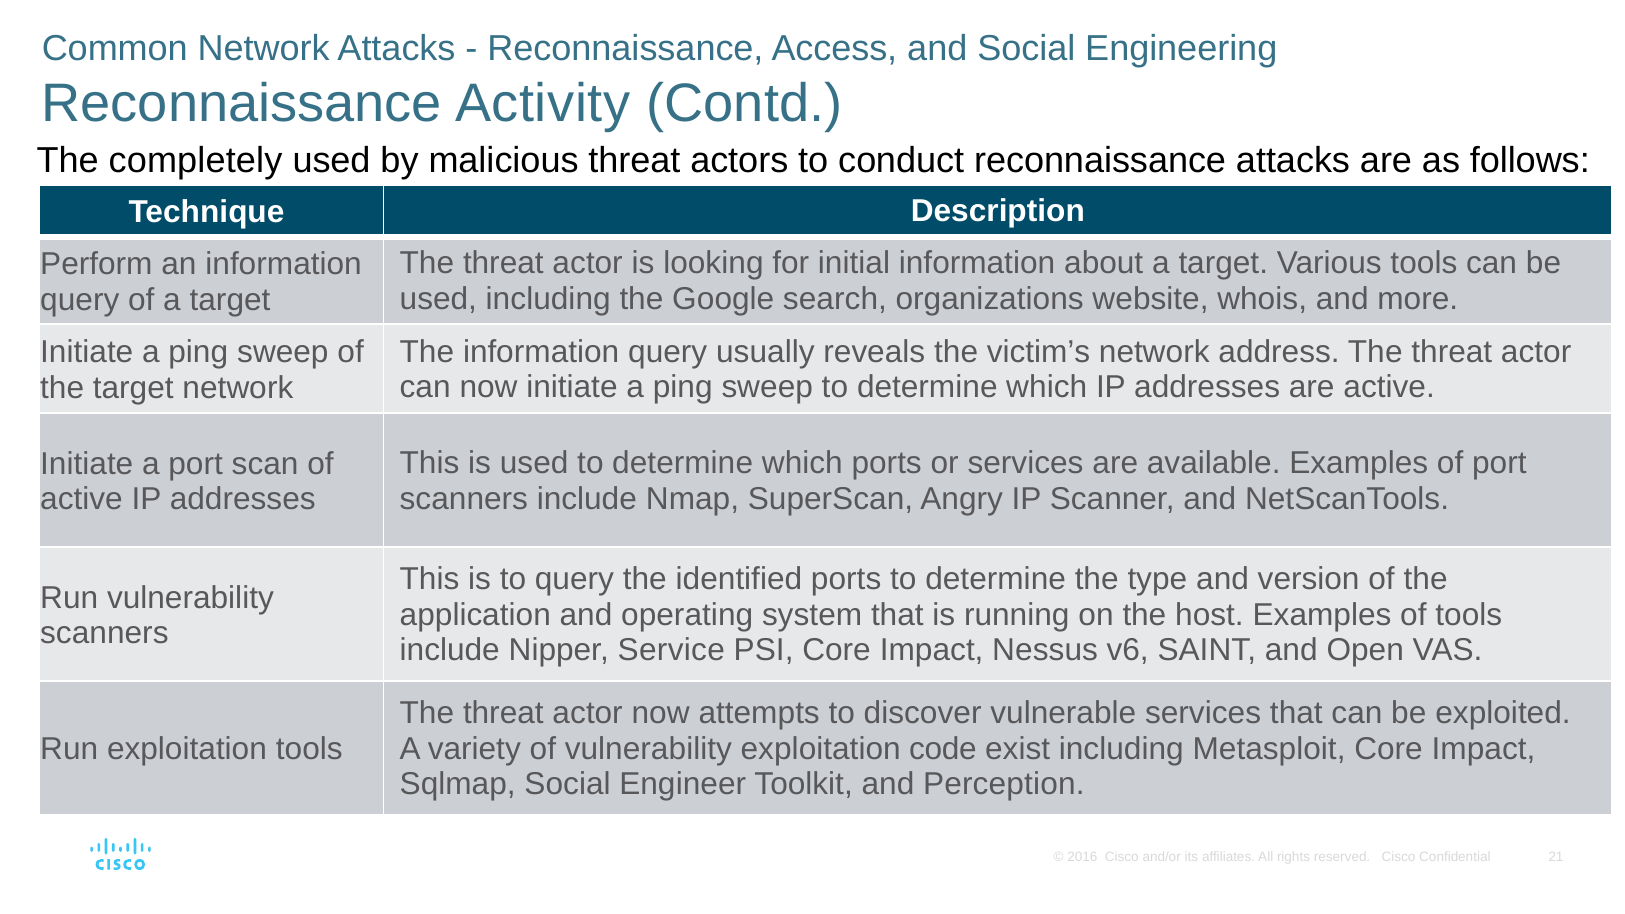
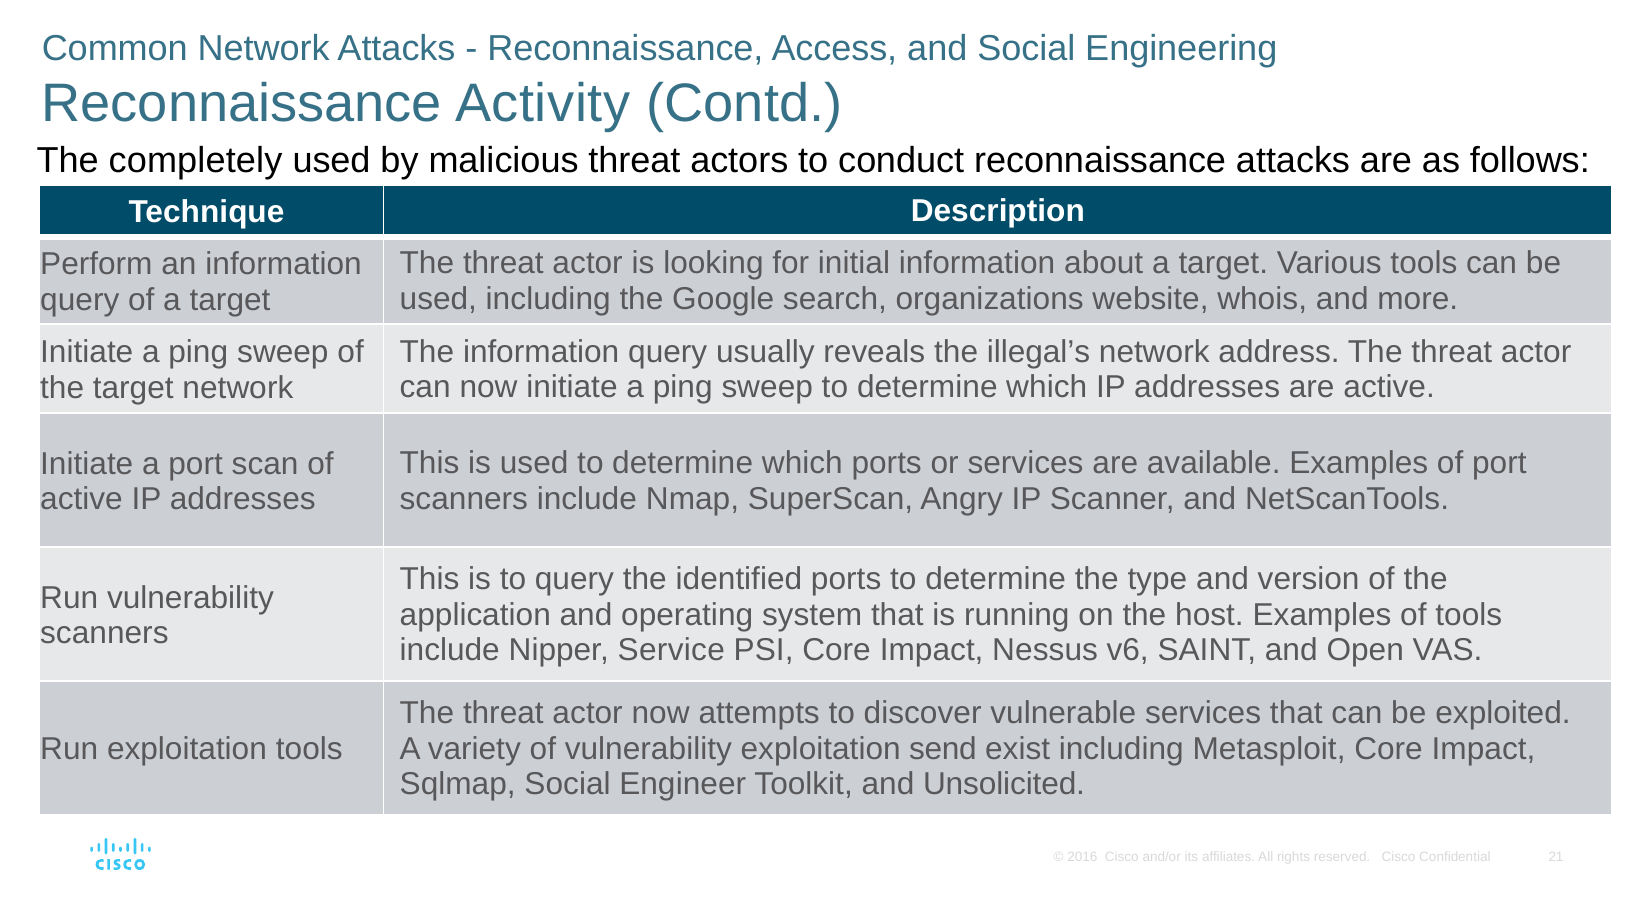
victim’s: victim’s -> illegal’s
code: code -> send
Perception: Perception -> Unsolicited
